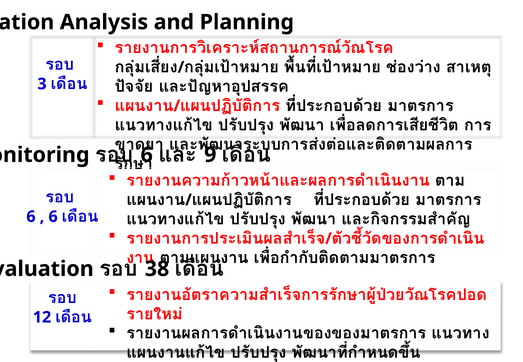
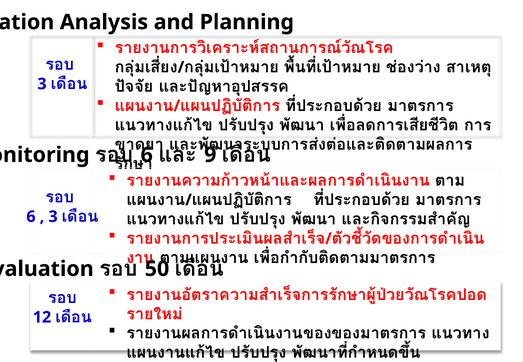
6 at (53, 217): 6 -> 3
38: 38 -> 50
